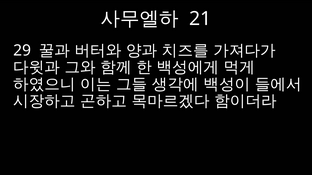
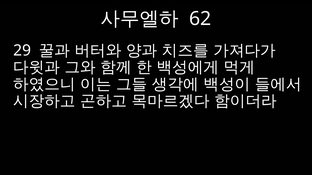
21: 21 -> 62
